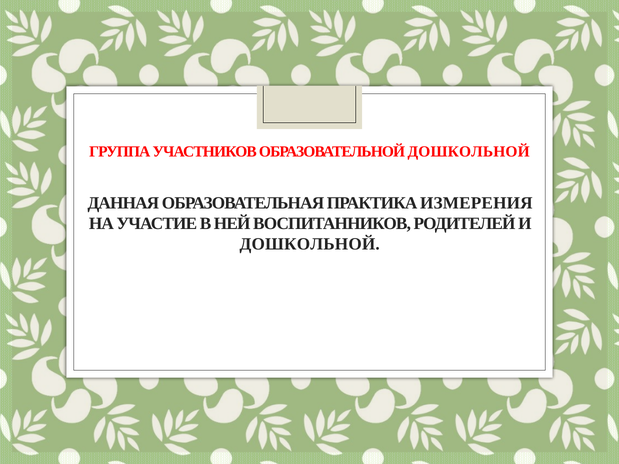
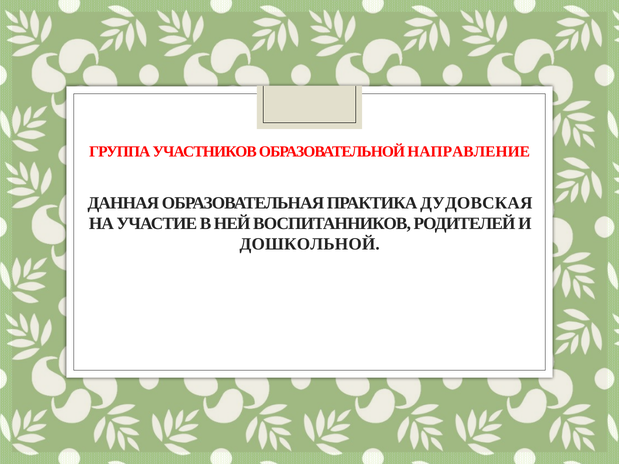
ОБРАЗОВАТЕЛЬНОЙ ДОШКОЛЬНОЙ: ДОШКОЛЬНОЙ -> НАПРАВЛЕНИЕ
ИЗМЕРЕНИЯ: ИЗМЕРЕНИЯ -> ДУДОВСКАЯ
